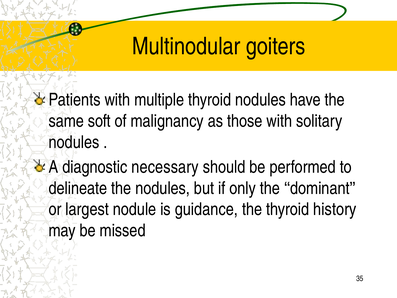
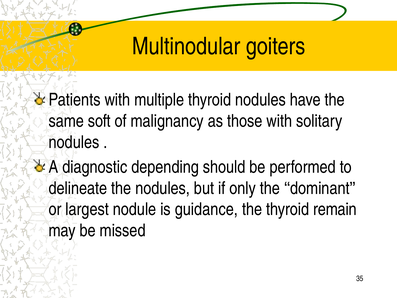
necessary: necessary -> depending
history: history -> remain
